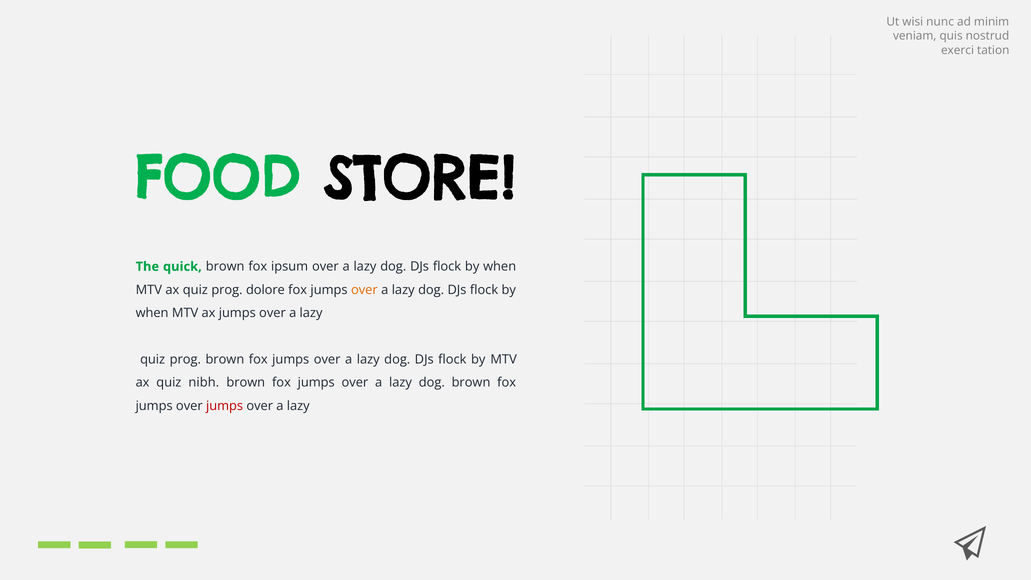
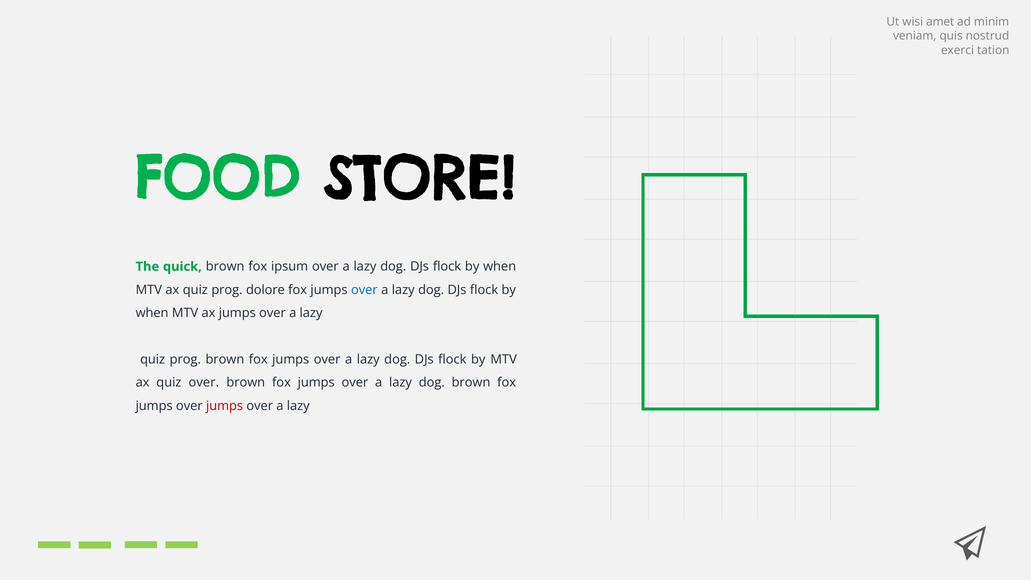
nunc: nunc -> amet
over at (364, 290) colour: orange -> blue
quiz nibh: nibh -> over
